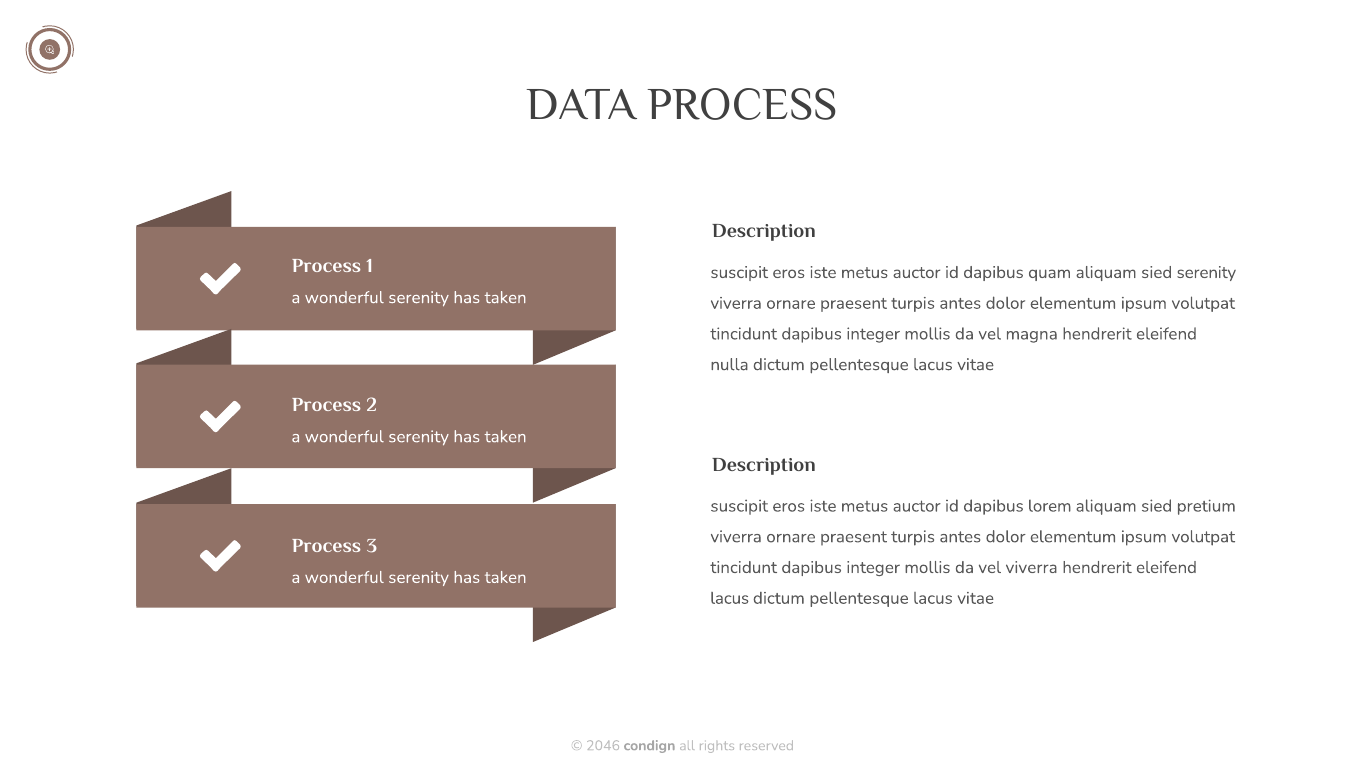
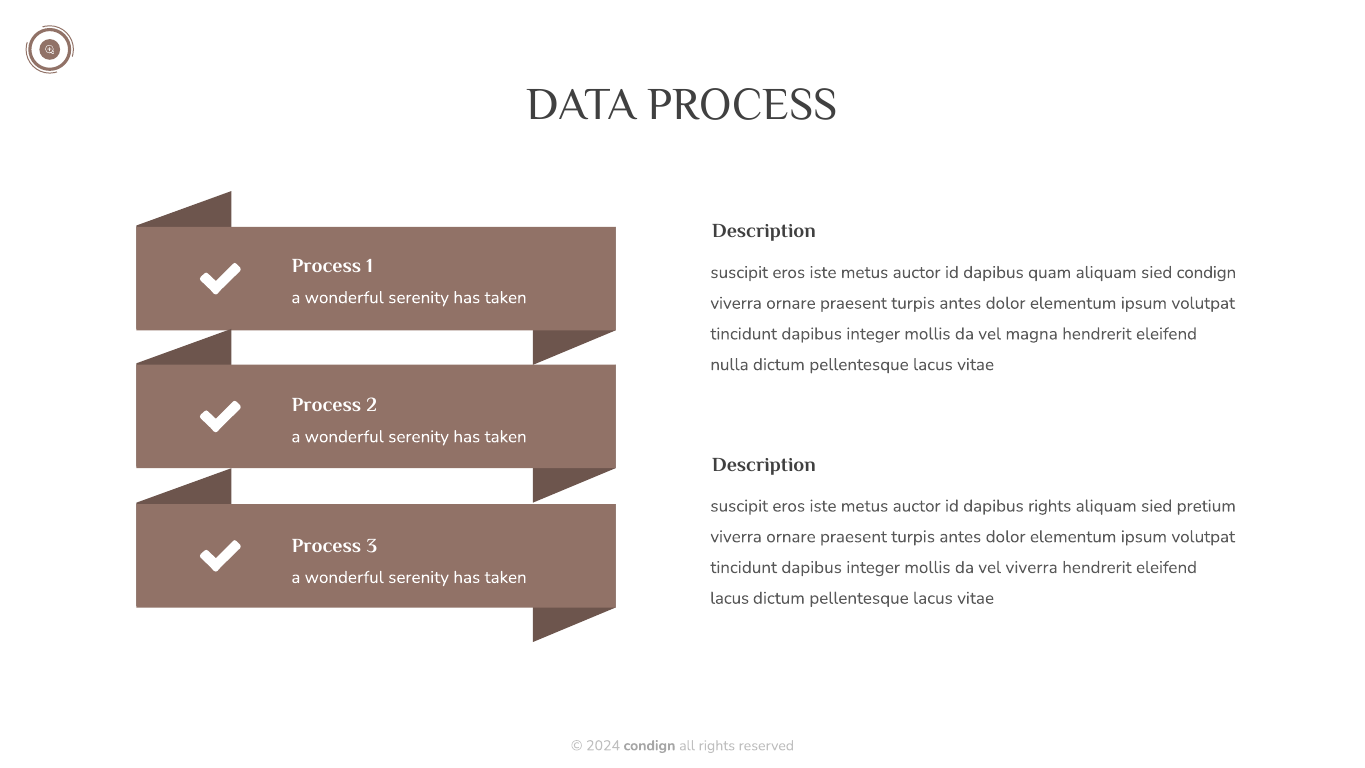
sied serenity: serenity -> condign
dapibus lorem: lorem -> rights
2046: 2046 -> 2024
